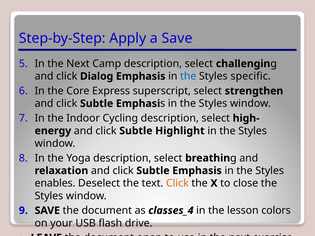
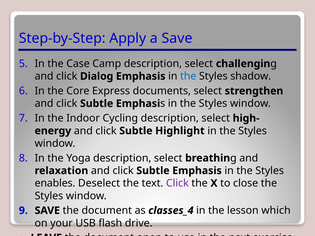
Next at (78, 64): Next -> Case
specific: specific -> shadow
superscript: superscript -> documents
Click at (177, 183) colour: orange -> purple
colors: colors -> which
